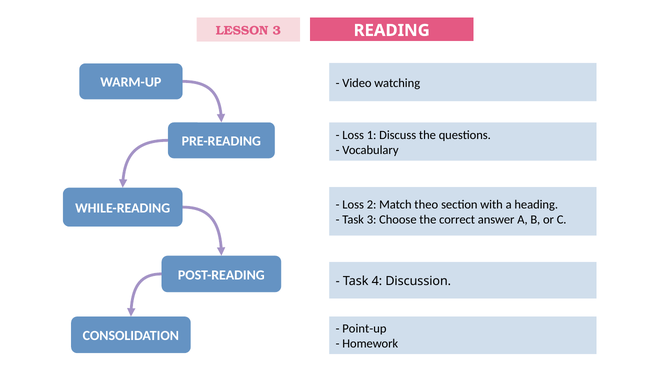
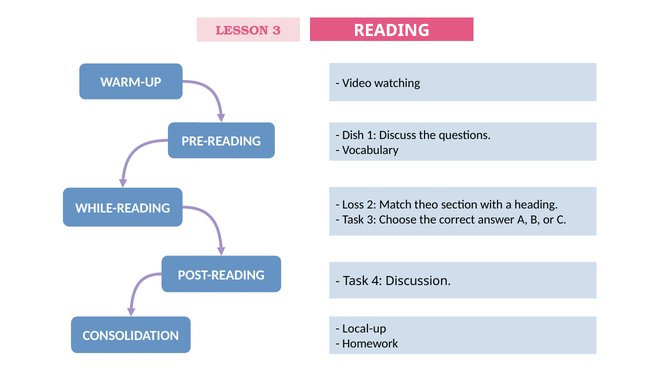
Loss at (353, 135): Loss -> Dish
Point-up: Point-up -> Local-up
